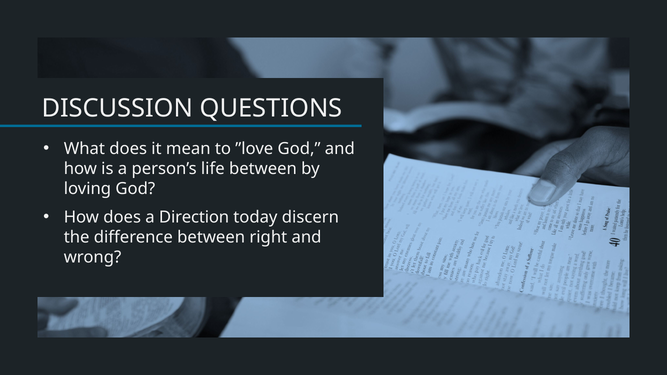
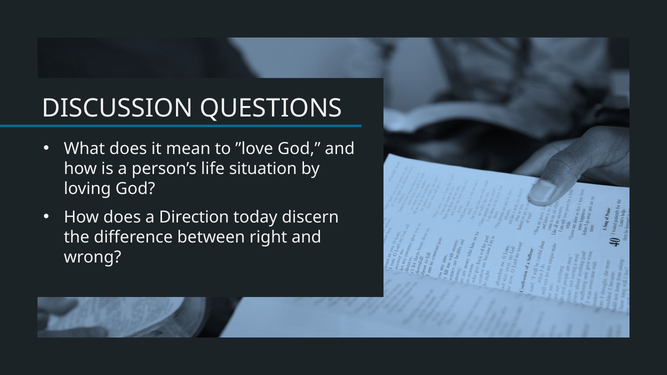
life between: between -> situation
